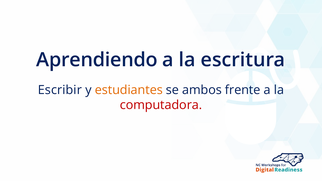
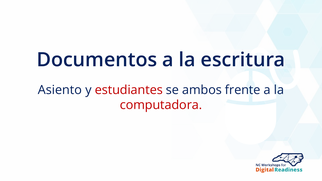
Aprendiendo: Aprendiendo -> Documentos
Escribir: Escribir -> Asiento
estudiantes colour: orange -> red
